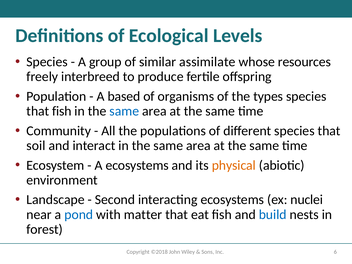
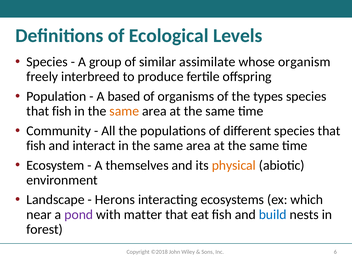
resources: resources -> organism
same at (124, 111) colour: blue -> orange
soil at (36, 146): soil -> fish
A ecosystems: ecosystems -> themselves
Second: Second -> Herons
nuclei: nuclei -> which
pond colour: blue -> purple
